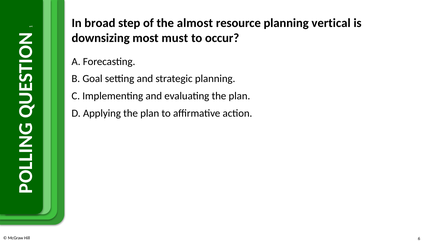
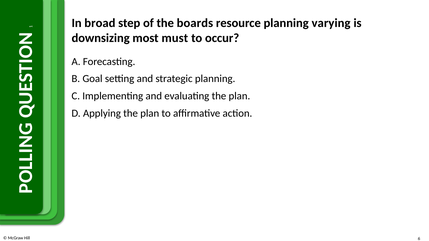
almost: almost -> boards
vertical: vertical -> varying
